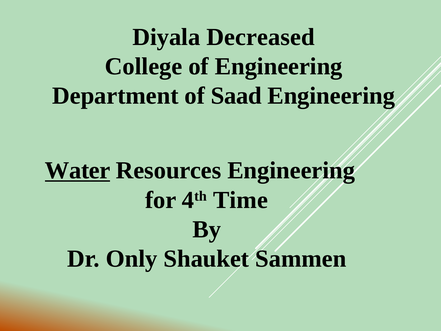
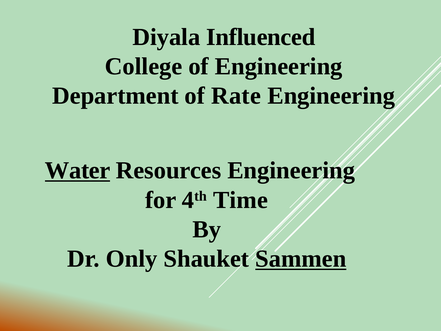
Decreased: Decreased -> Influenced
Saad: Saad -> Rate
Sammen underline: none -> present
